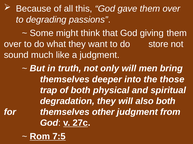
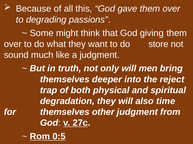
those: those -> reject
also both: both -> time
7:5: 7:5 -> 0:5
